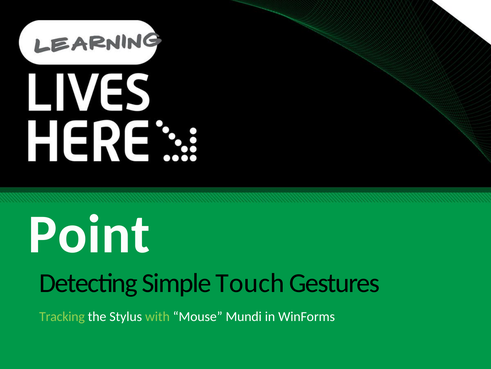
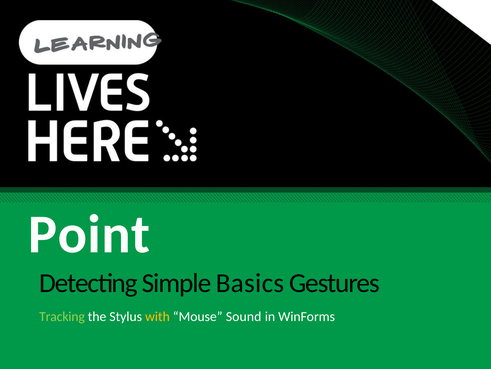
Touch: Touch -> Basics
with colour: light green -> yellow
Mundi: Mundi -> Sound
